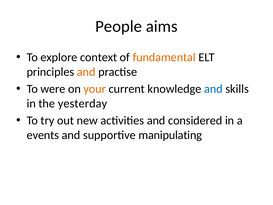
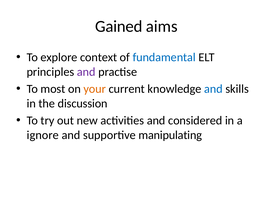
People: People -> Gained
fundamental colour: orange -> blue
and at (86, 72) colour: orange -> purple
were: were -> most
yesterday: yesterday -> discussion
events: events -> ignore
